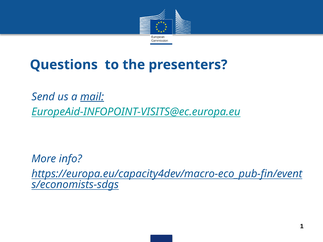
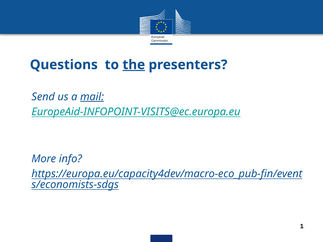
the underline: none -> present
